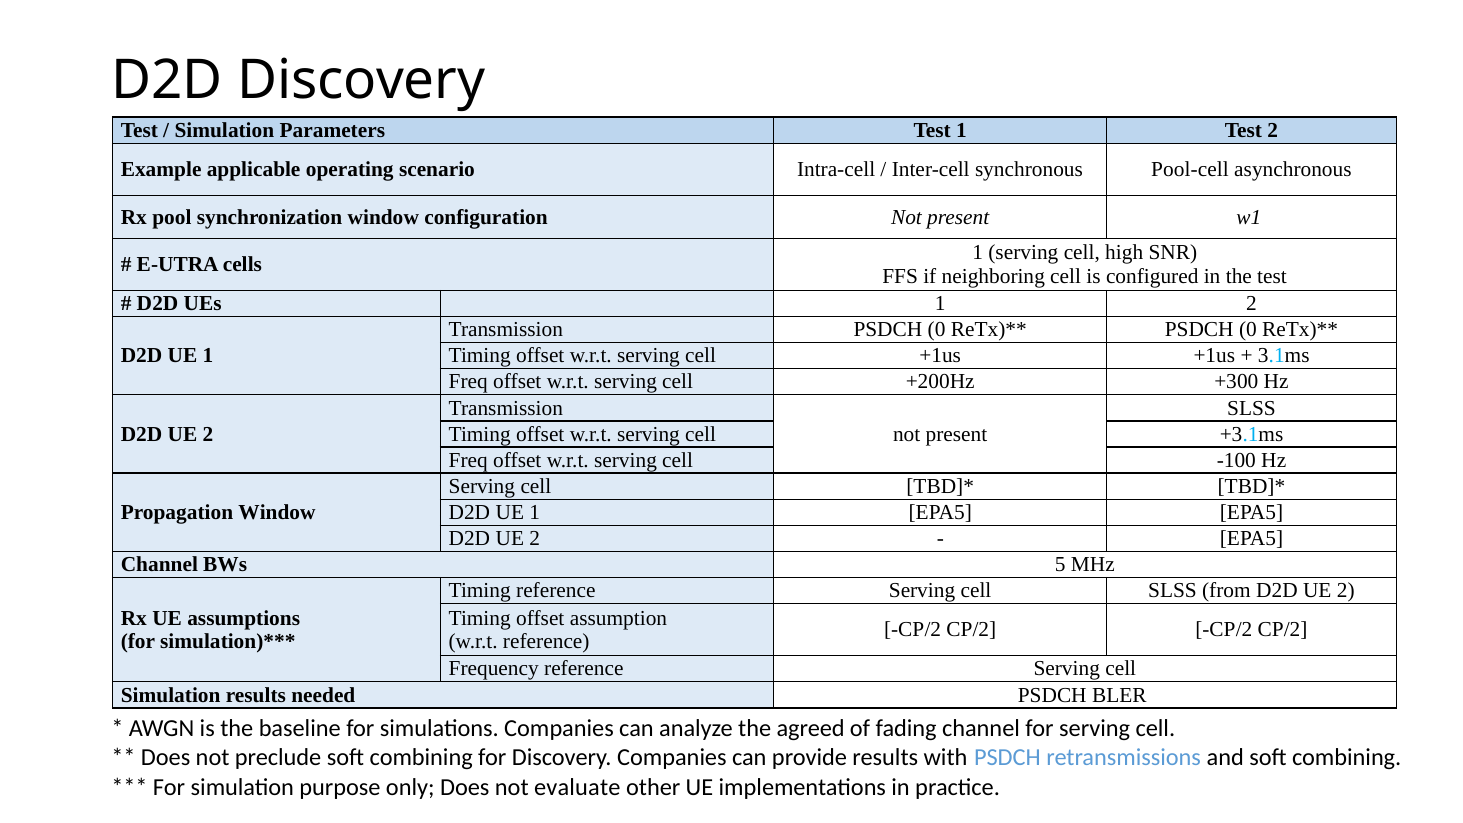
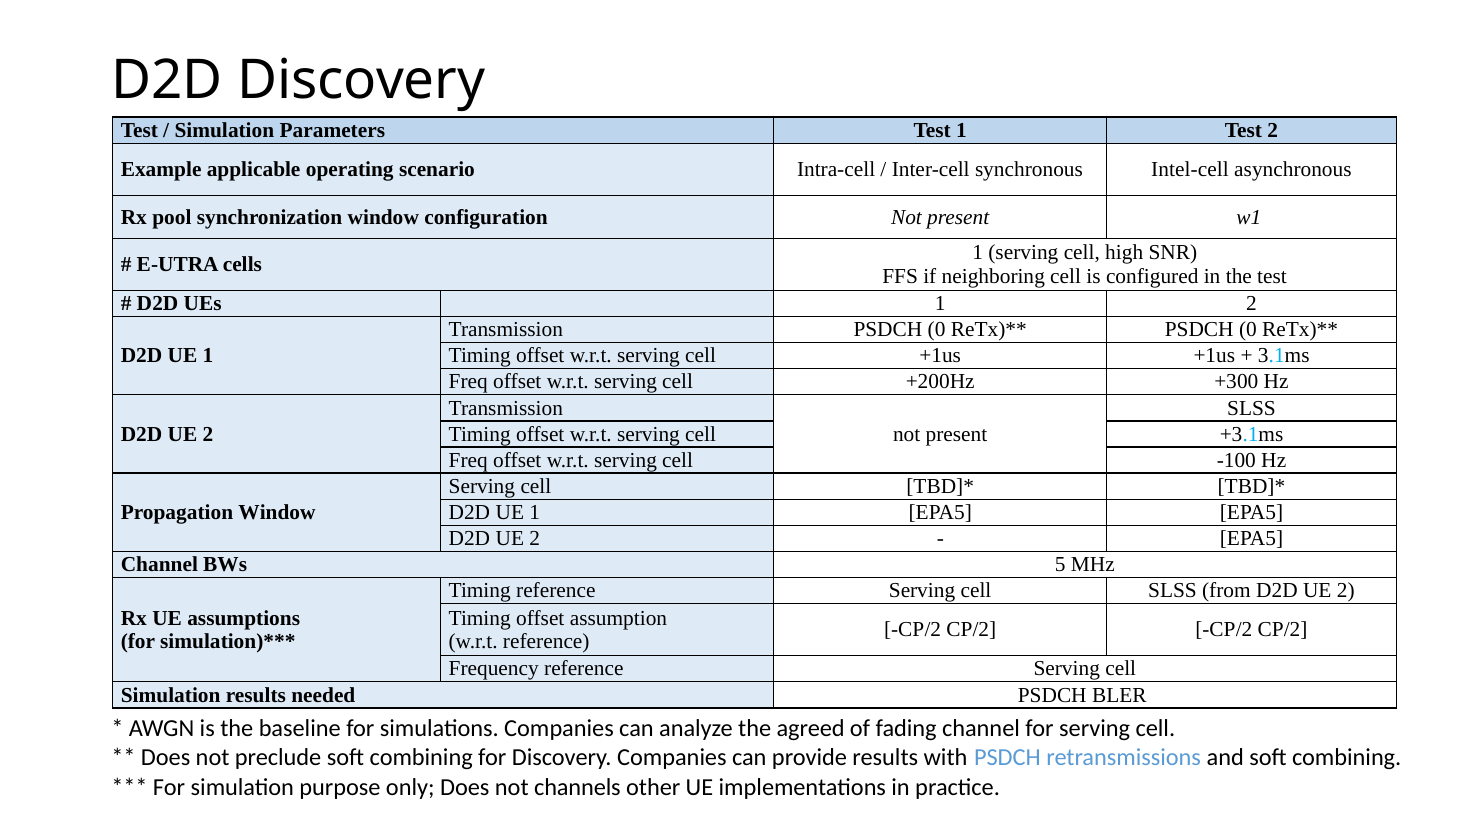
Pool-cell: Pool-cell -> Intel-cell
evaluate: evaluate -> channels
